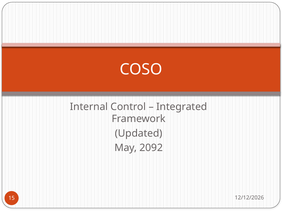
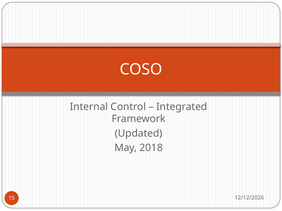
2092: 2092 -> 2018
